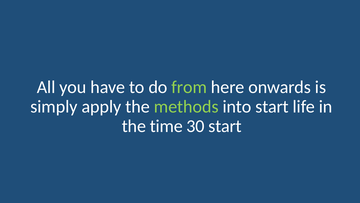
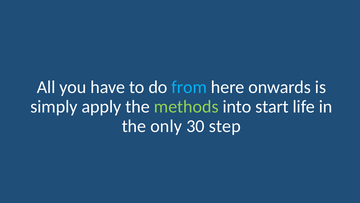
from colour: light green -> light blue
time: time -> only
30 start: start -> step
